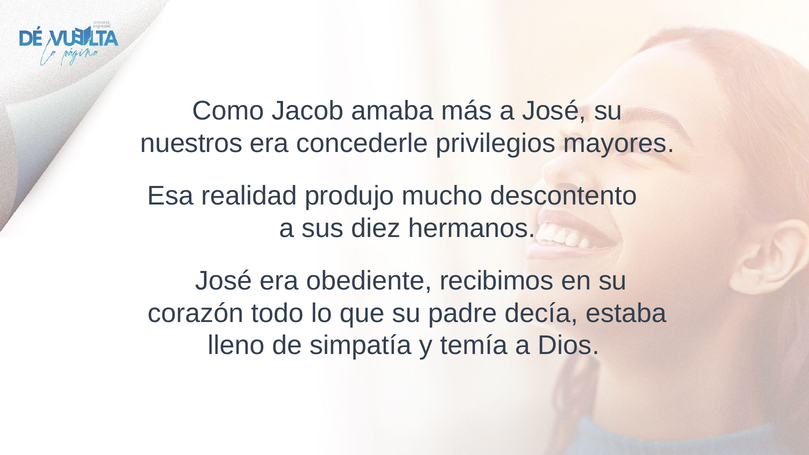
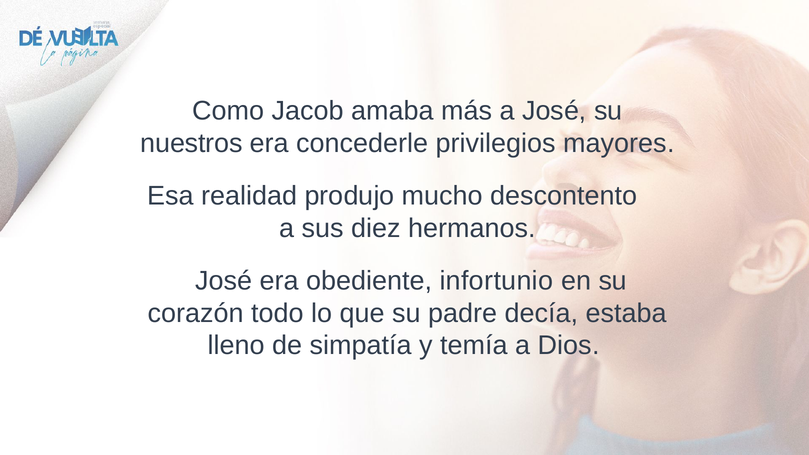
recibimos: recibimos -> infortunio
